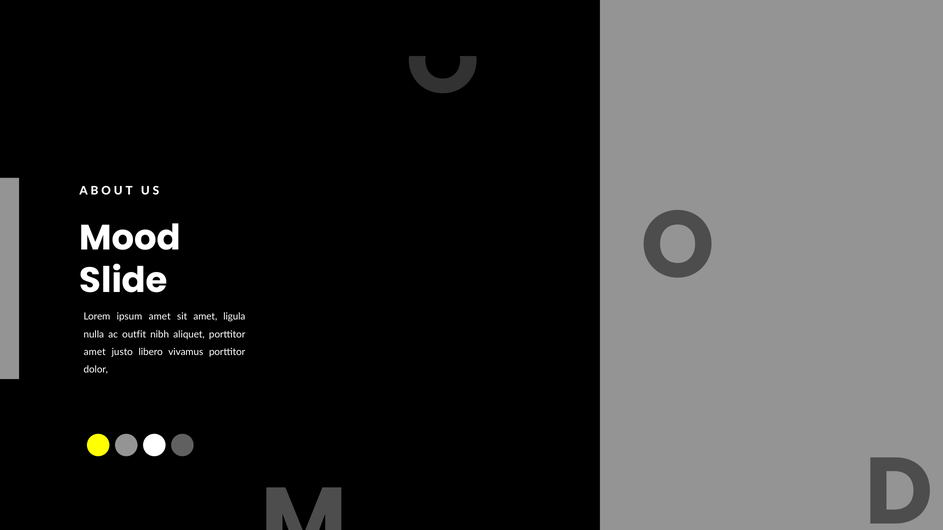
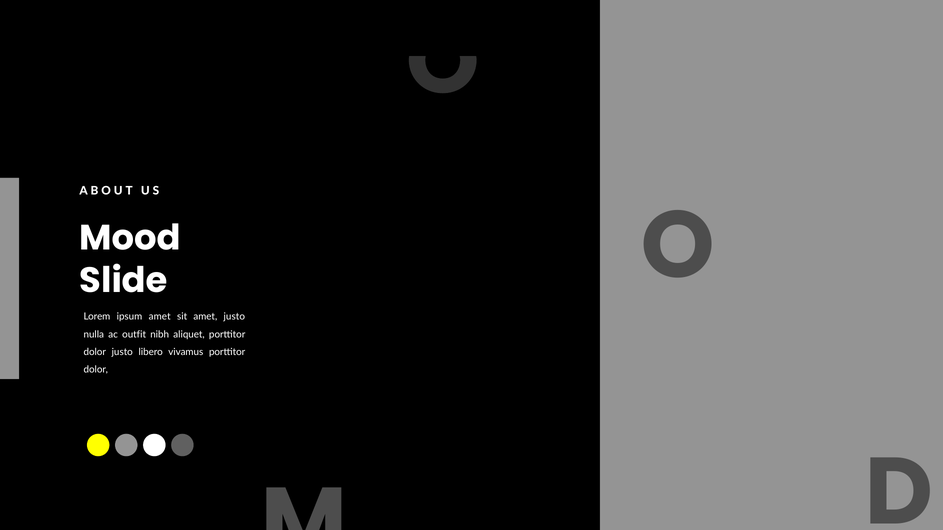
amet ligula: ligula -> justo
amet at (95, 352): amet -> dolor
